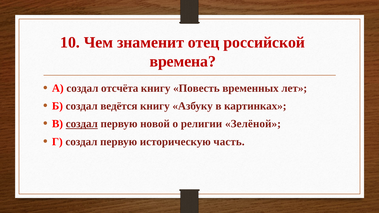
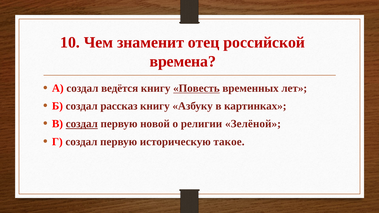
отсчёта: отсчёта -> ведётся
Повесть underline: none -> present
ведётся: ведётся -> рассказ
часть: часть -> такое
